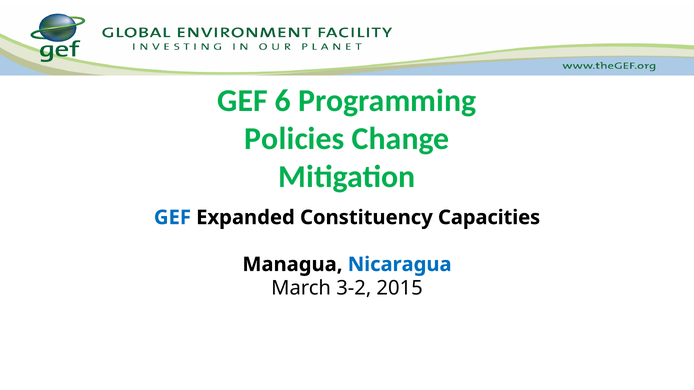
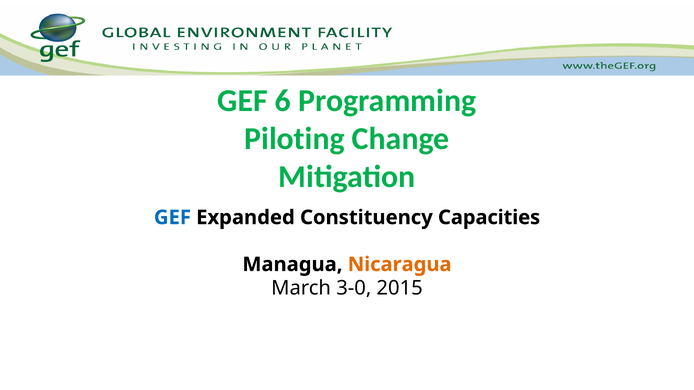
Policies: Policies -> Piloting
Nicaragua colour: blue -> orange
3-2: 3-2 -> 3-0
